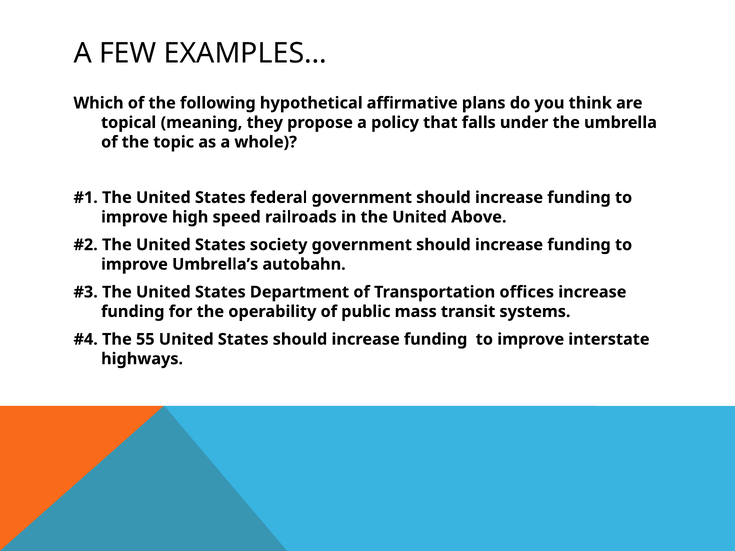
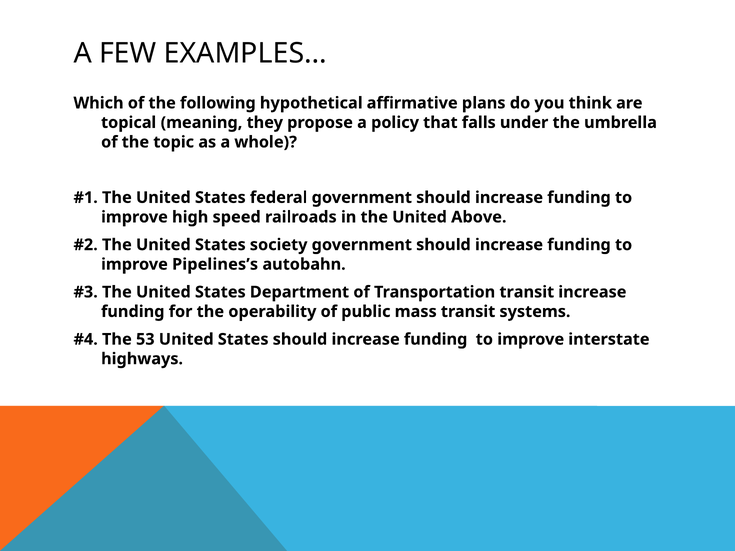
Umbrella’s: Umbrella’s -> Pipelines’s
Transportation offices: offices -> transit
55: 55 -> 53
